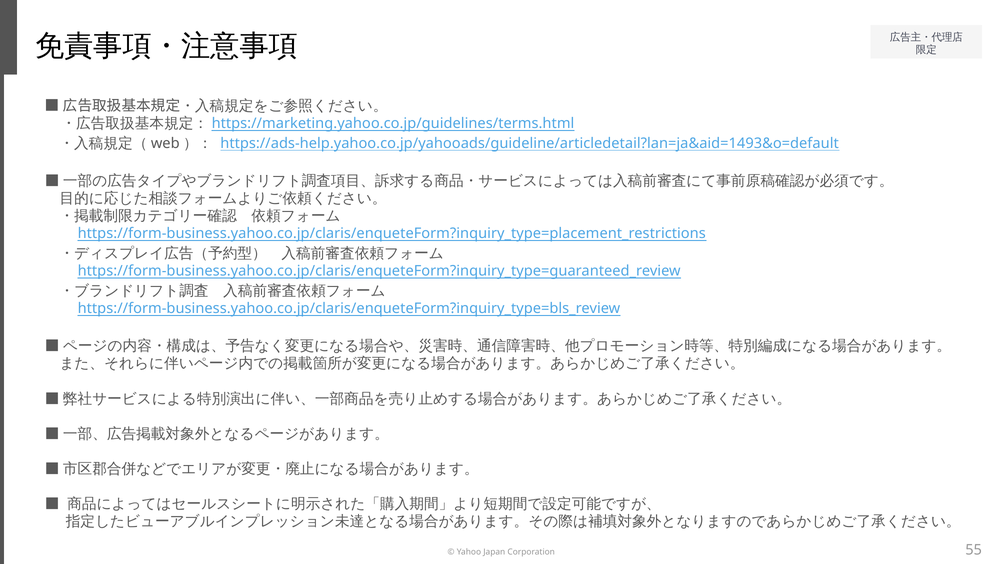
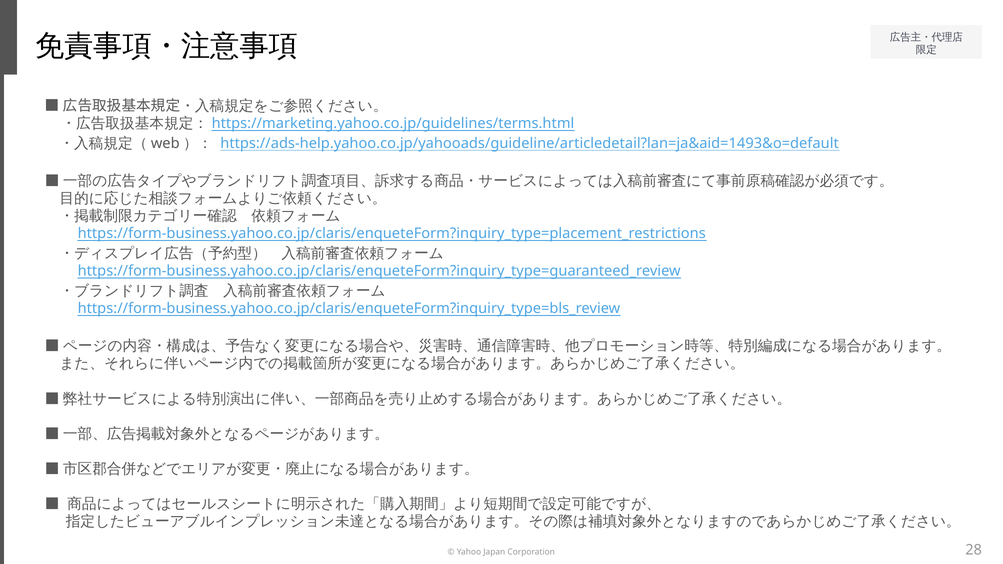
55: 55 -> 28
